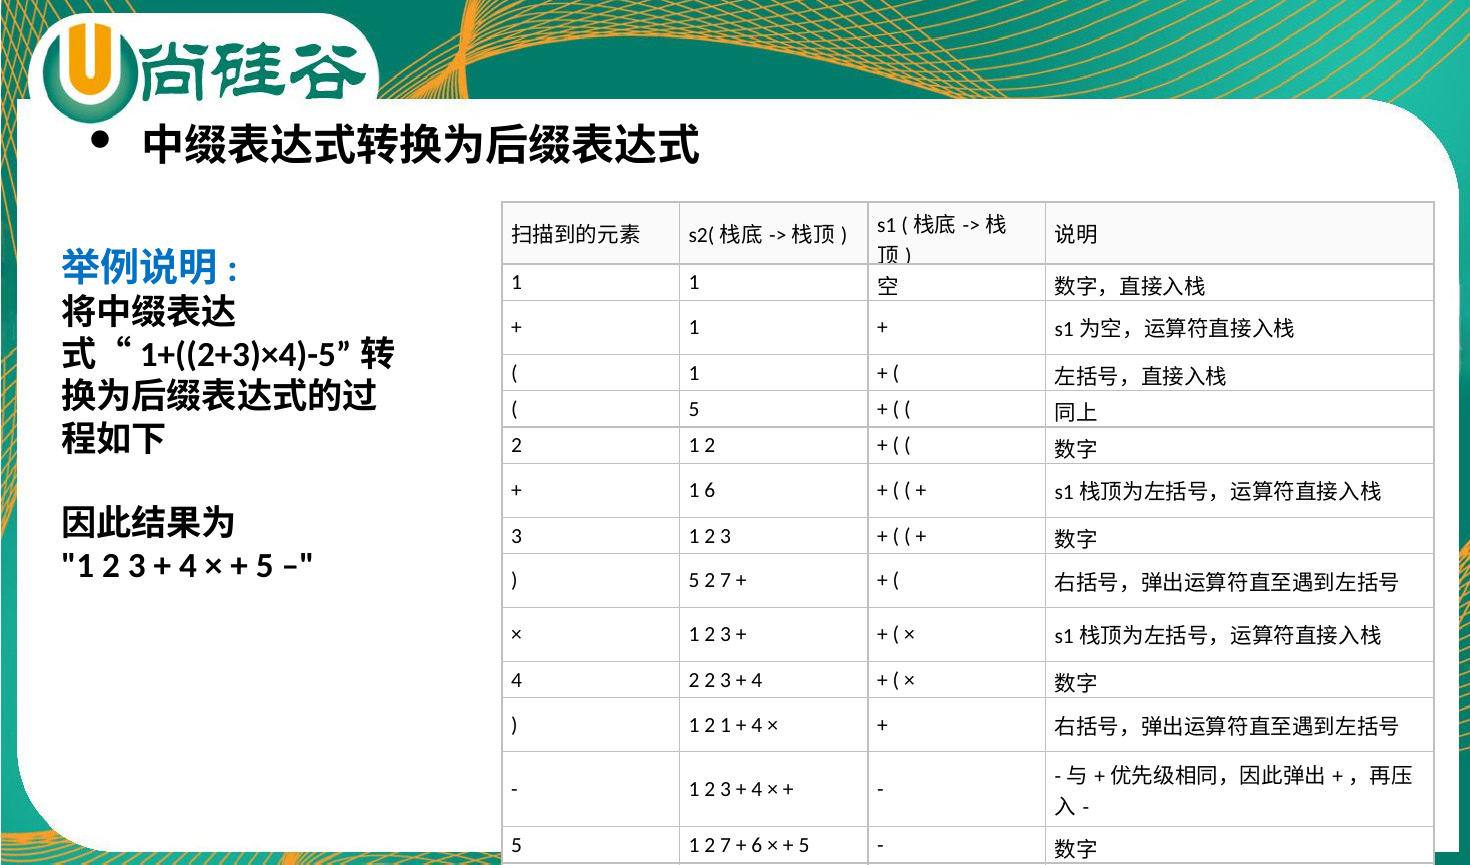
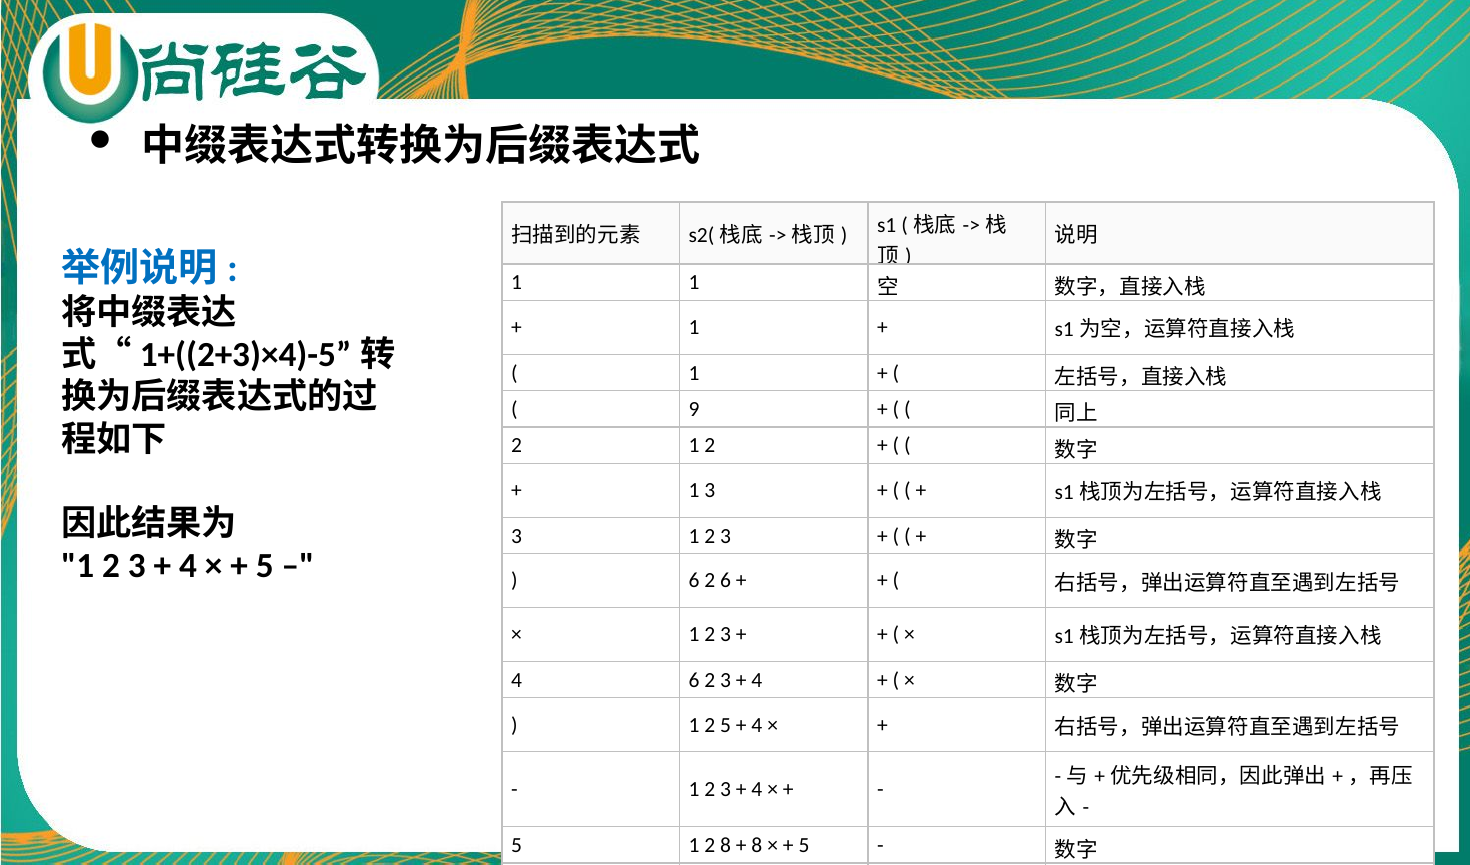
5 at (694, 410): 5 -> 9
1 6: 6 -> 3
5 at (694, 581): 5 -> 6
7 at (725, 581): 7 -> 6
4 2: 2 -> 6
1 2 1: 1 -> 5
1 2 7: 7 -> 8
6 at (757, 846): 6 -> 8
